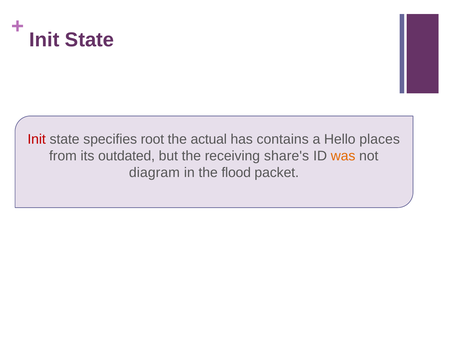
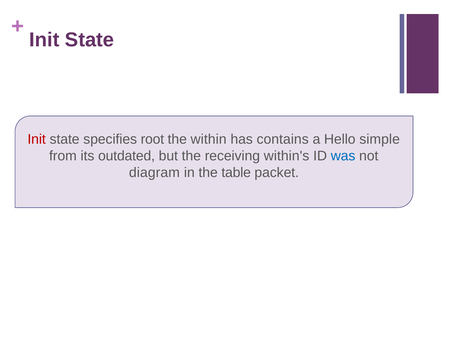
actual: actual -> within
places: places -> simple
share's: share's -> within's
was colour: orange -> blue
flood: flood -> table
